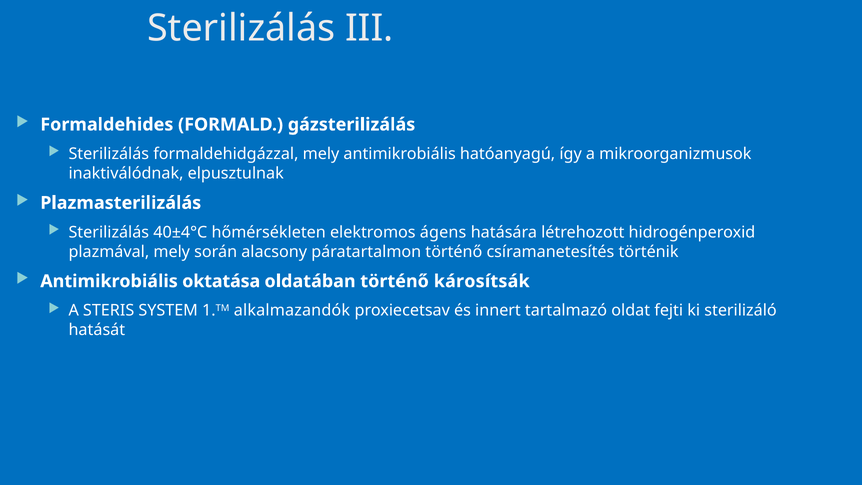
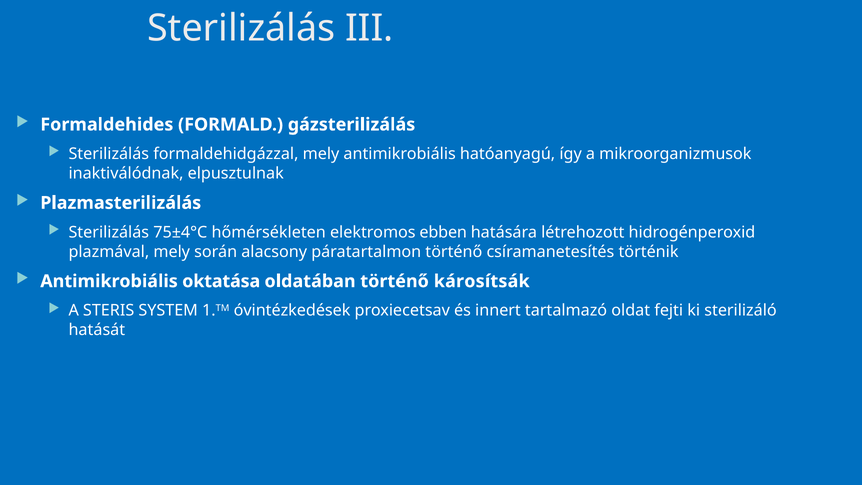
40±4°C: 40±4°C -> 75±4°C
ágens: ágens -> ebben
alkalmazandók: alkalmazandók -> óvintézkedések
